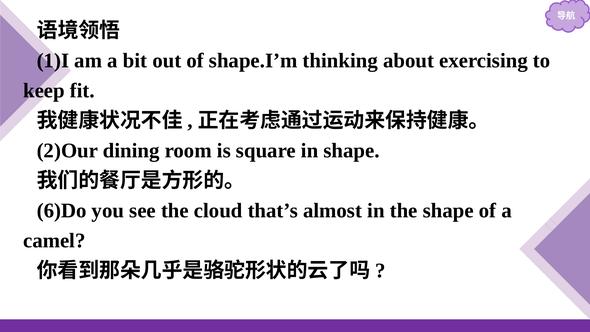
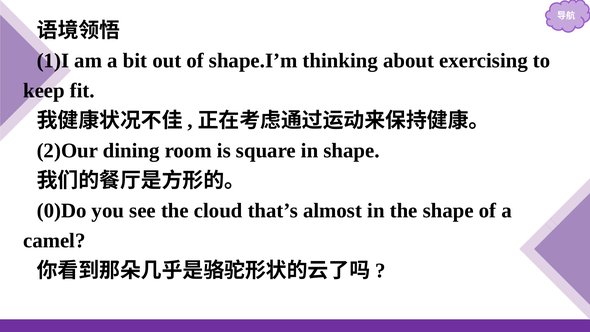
6)Do: 6)Do -> 0)Do
